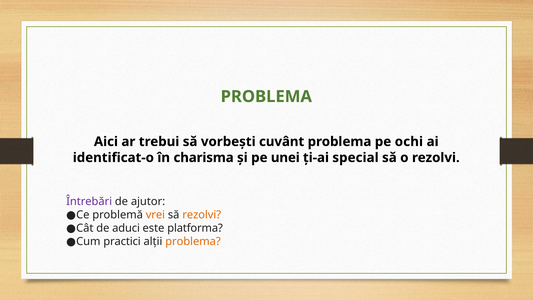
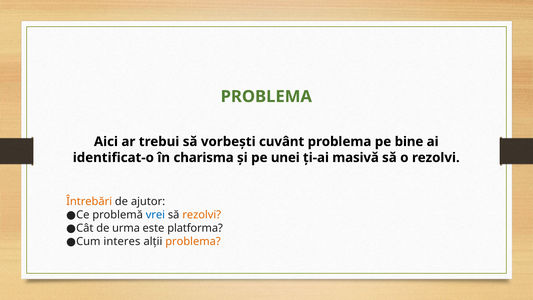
ochi: ochi -> bine
special: special -> masivă
Întrebări colour: purple -> orange
vrei colour: orange -> blue
aduci: aduci -> urma
practici: practici -> interes
